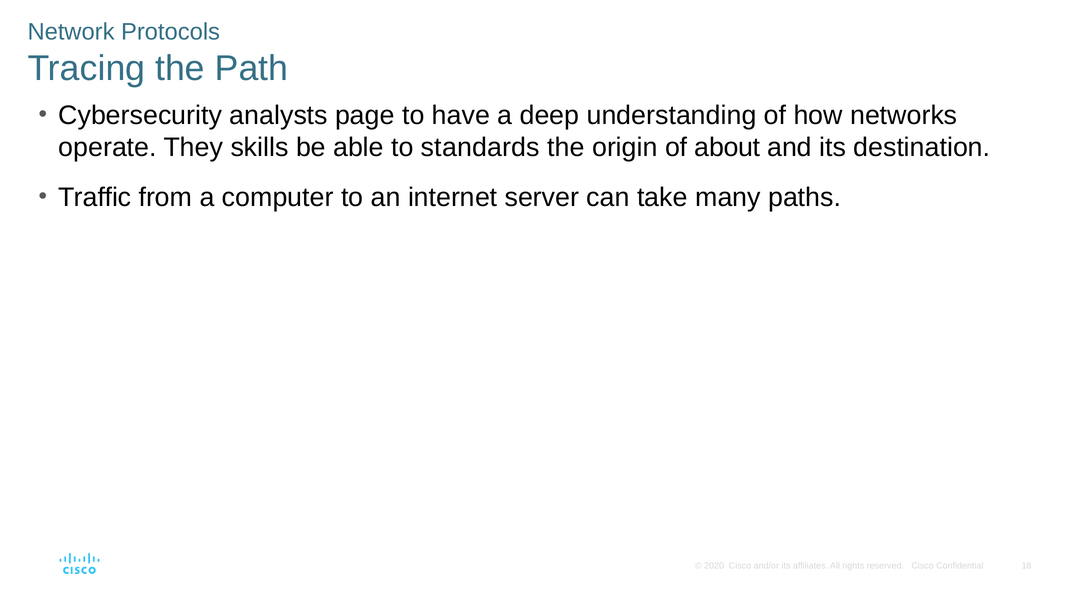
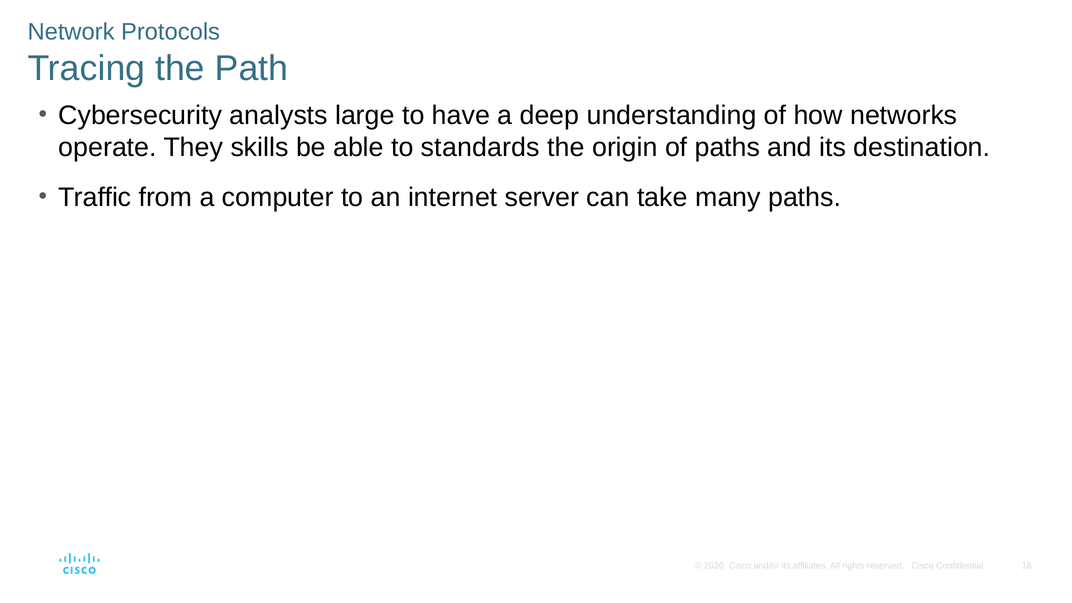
page: page -> large
of about: about -> paths
